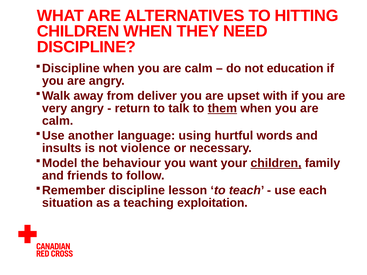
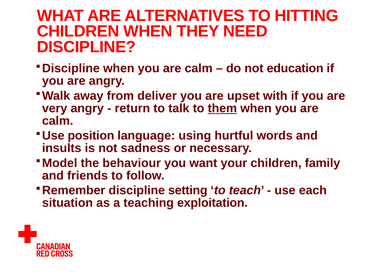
another: another -> position
violence: violence -> sadness
children at (276, 163) underline: present -> none
lesson: lesson -> setting
